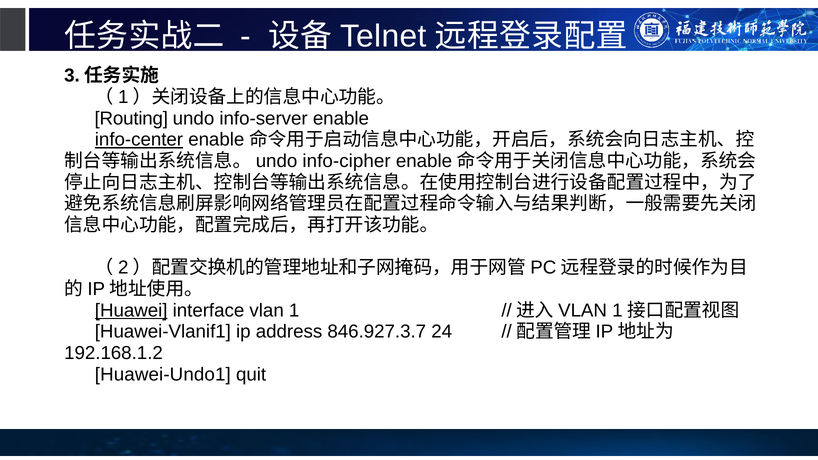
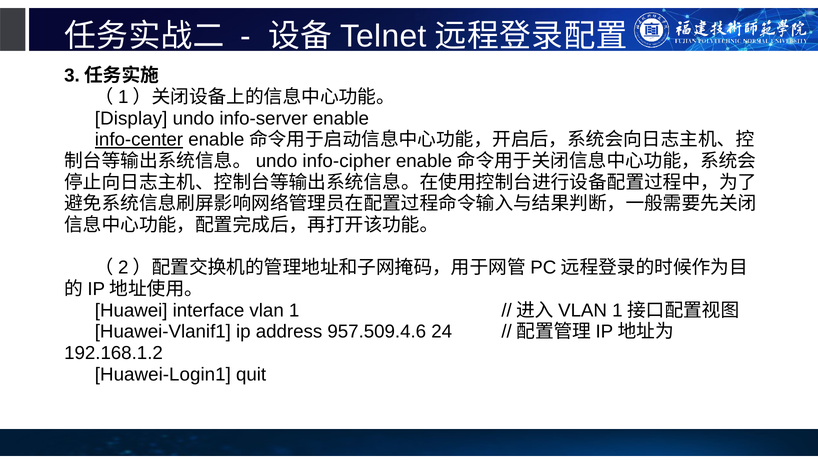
Routing: Routing -> Display
Huawei underline: present -> none
846.927.3.7: 846.927.3.7 -> 957.509.4.6
Huawei-Undo1: Huawei-Undo1 -> Huawei-Login1
